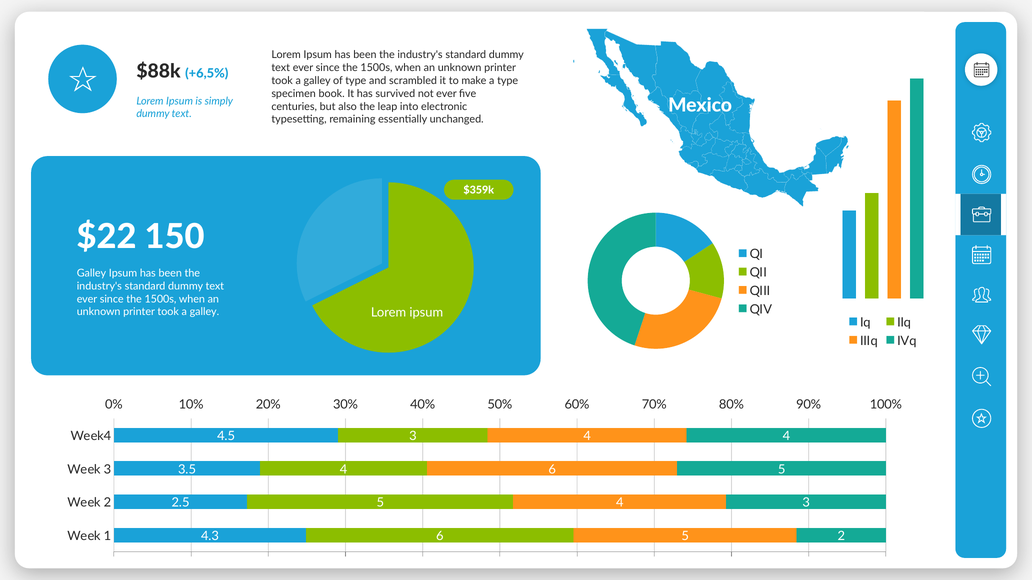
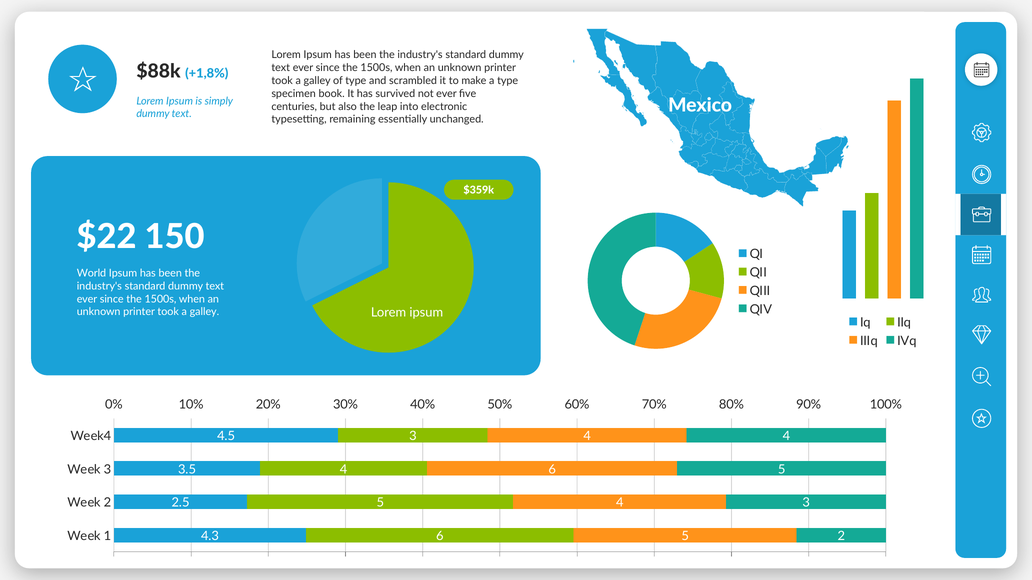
+6,5%: +6,5% -> +1,8%
Galley at (91, 273): Galley -> World
